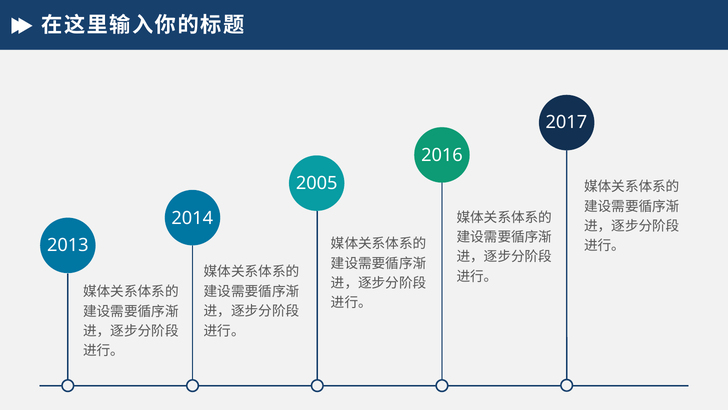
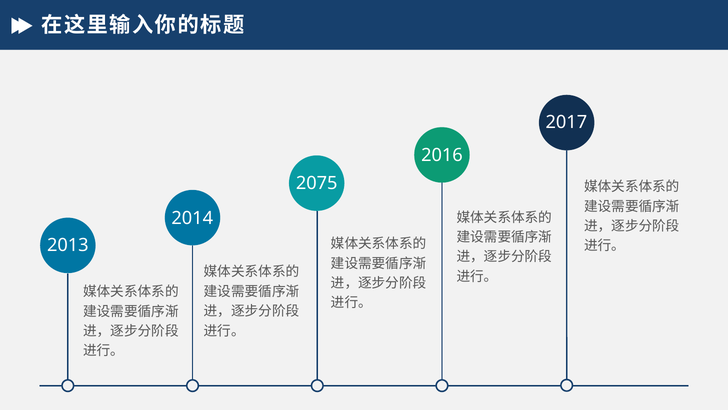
2005: 2005 -> 2075
